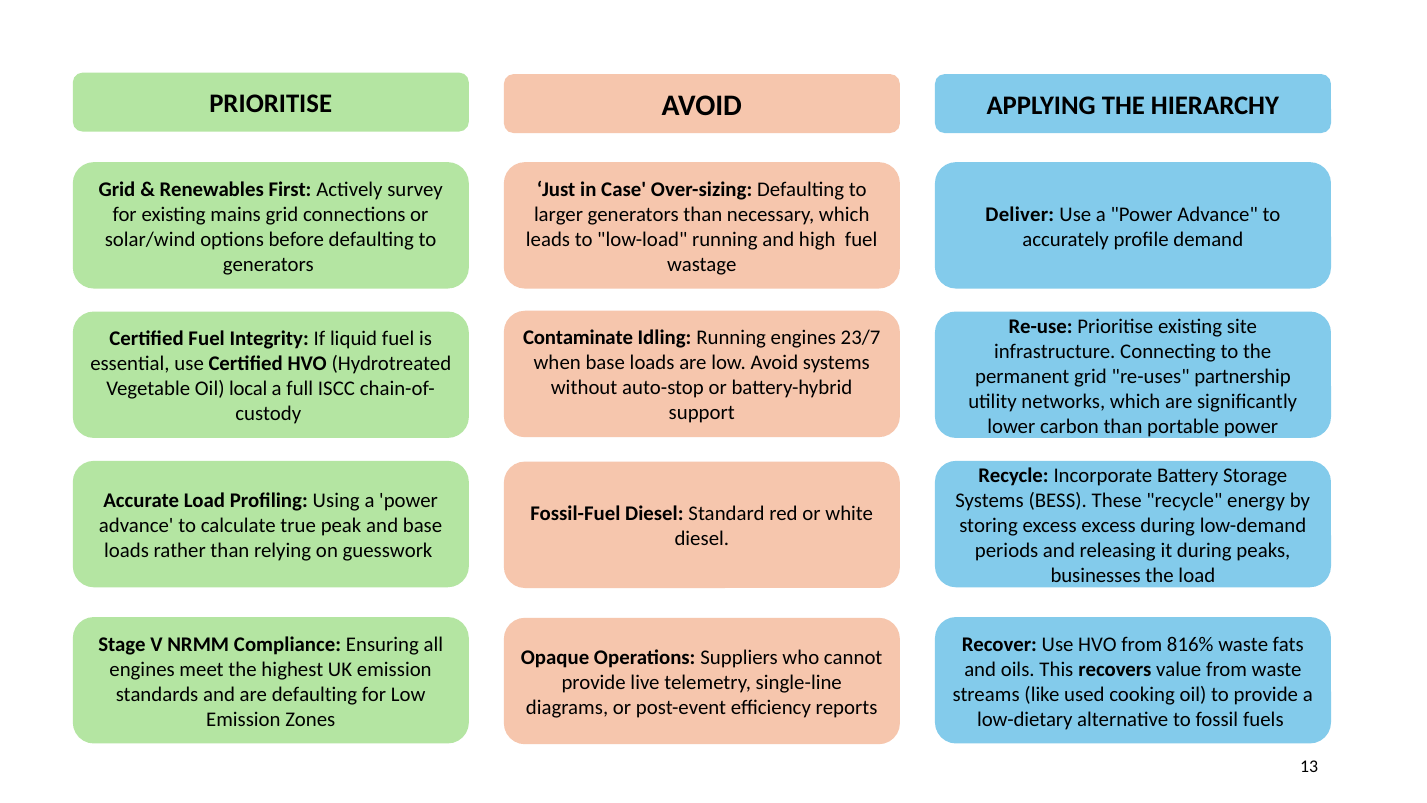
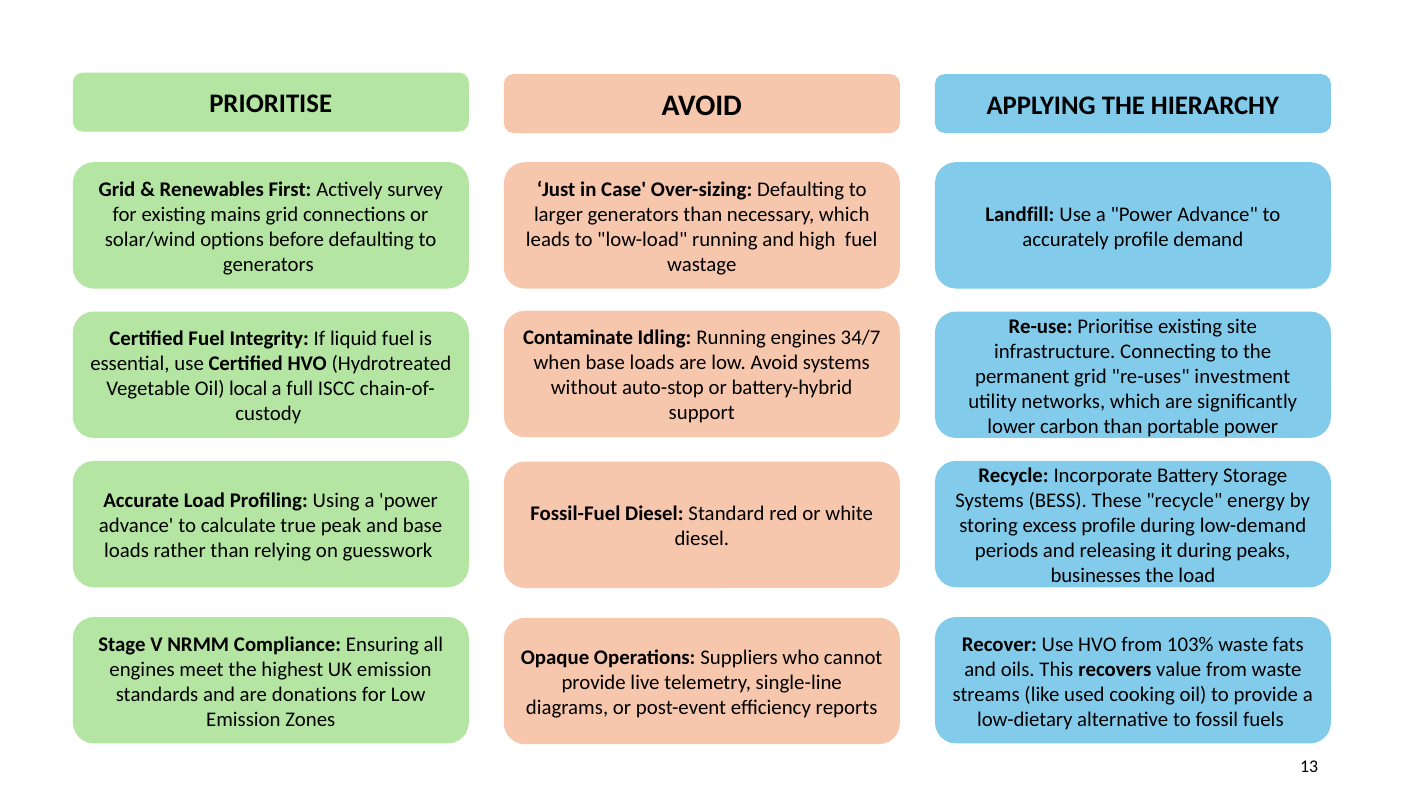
Deliver: Deliver -> Landfill
23/7: 23/7 -> 34/7
partnership: partnership -> investment
excess excess: excess -> profile
816%: 816% -> 103%
are defaulting: defaulting -> donations
